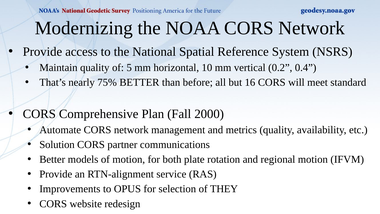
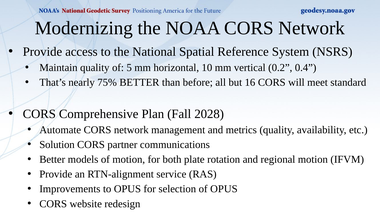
2000: 2000 -> 2028
of THEY: THEY -> OPUS
